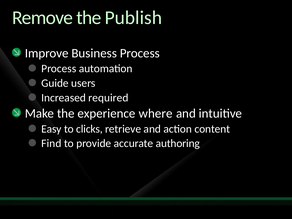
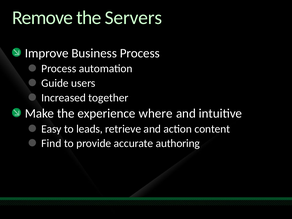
Publish: Publish -> Servers
required: required -> together
clicks: clicks -> leads
